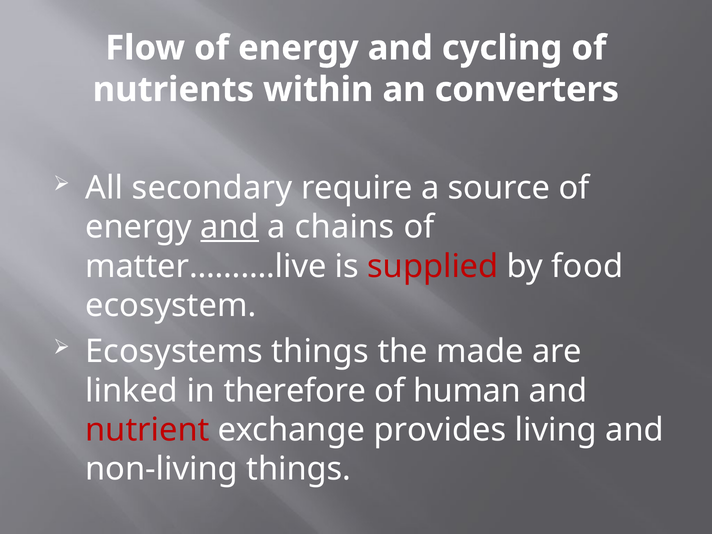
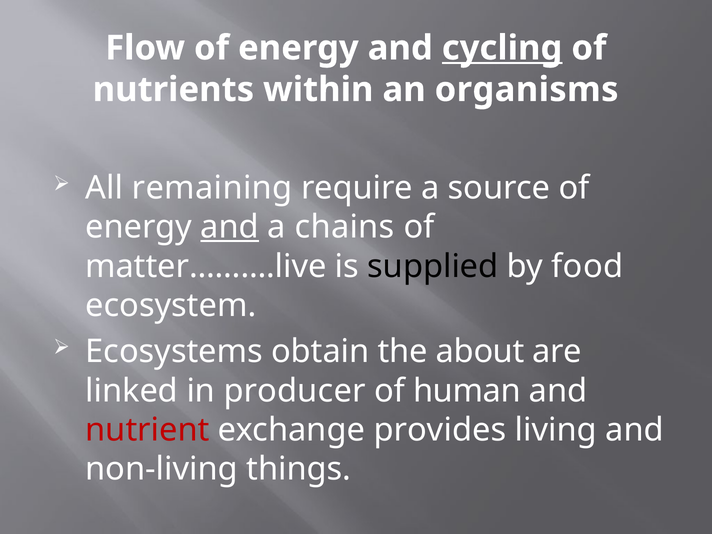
cycling underline: none -> present
converters: converters -> organisms
secondary: secondary -> remaining
supplied colour: red -> black
Ecosystems things: things -> obtain
made: made -> about
therefore: therefore -> producer
